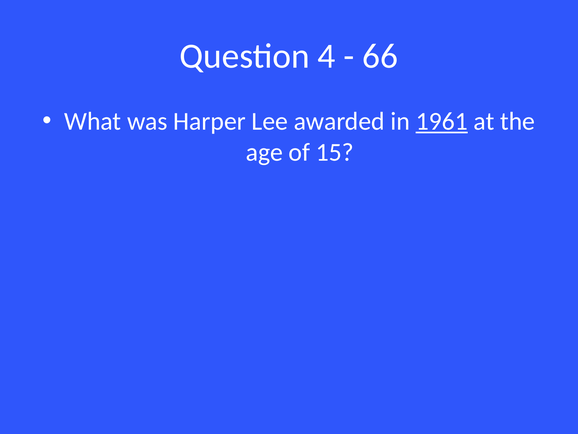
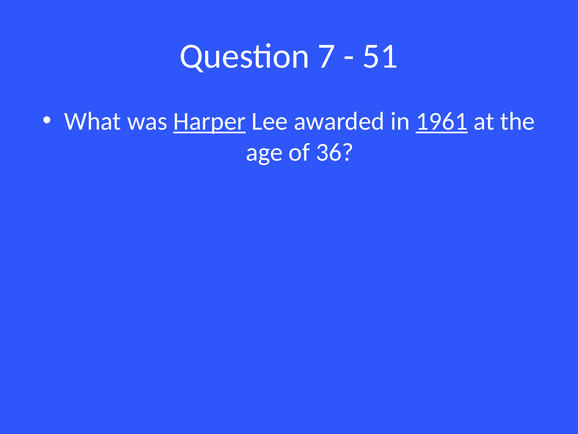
4: 4 -> 7
66: 66 -> 51
Harper underline: none -> present
15: 15 -> 36
